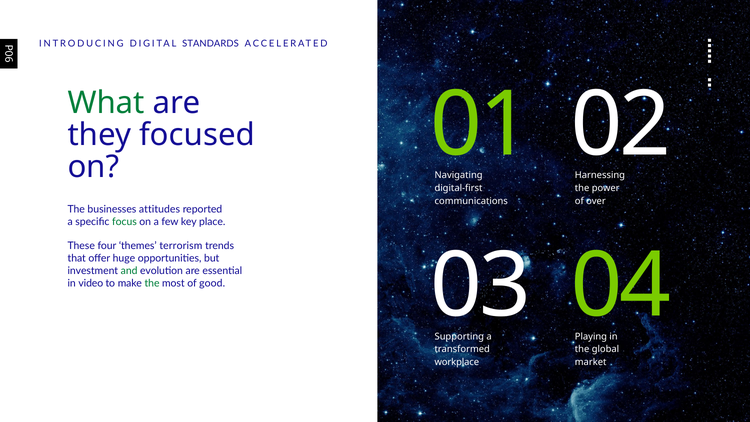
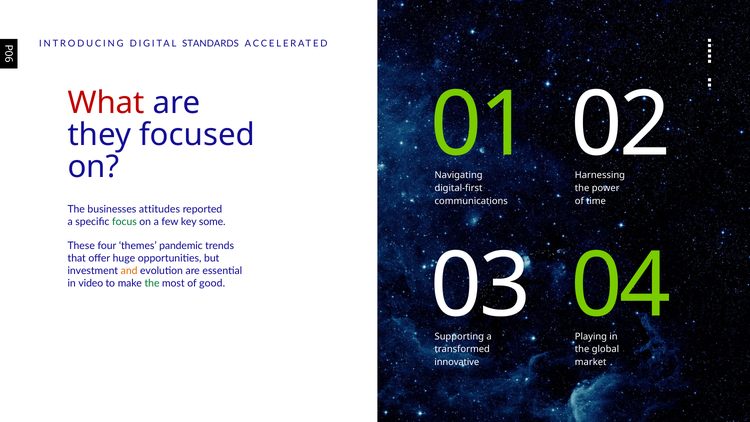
What colour: green -> red
over: over -> time
place: place -> some
terrorism: terrorism -> pandemic
and colour: green -> orange
workplace: workplace -> innovative
